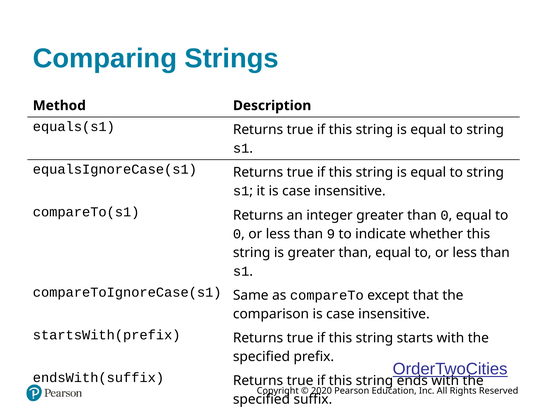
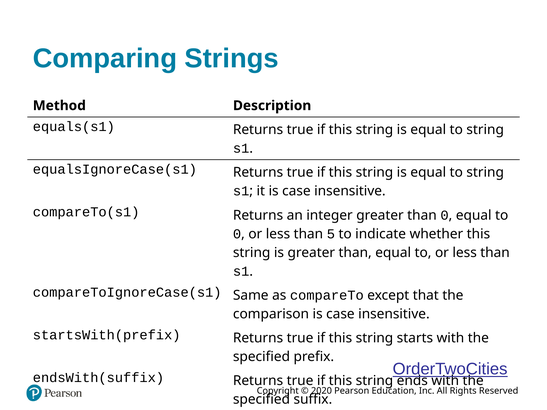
9: 9 -> 5
